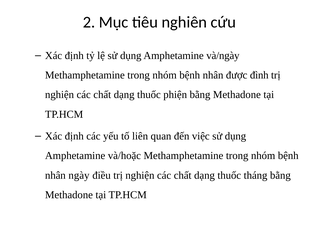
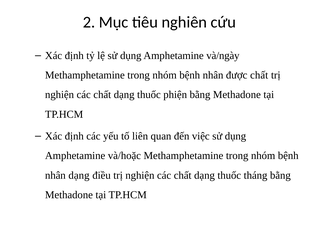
được đình: đình -> chất
nhân ngày: ngày -> dạng
